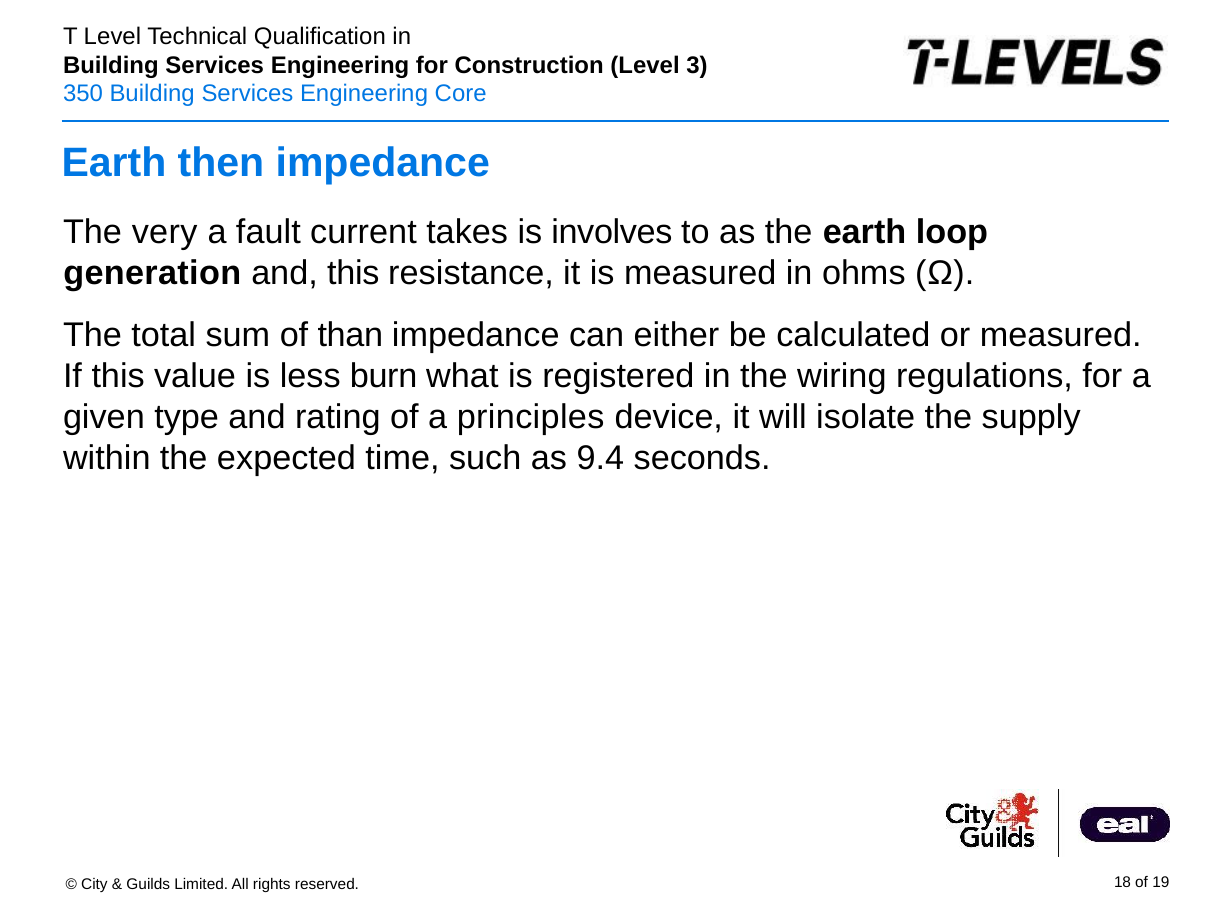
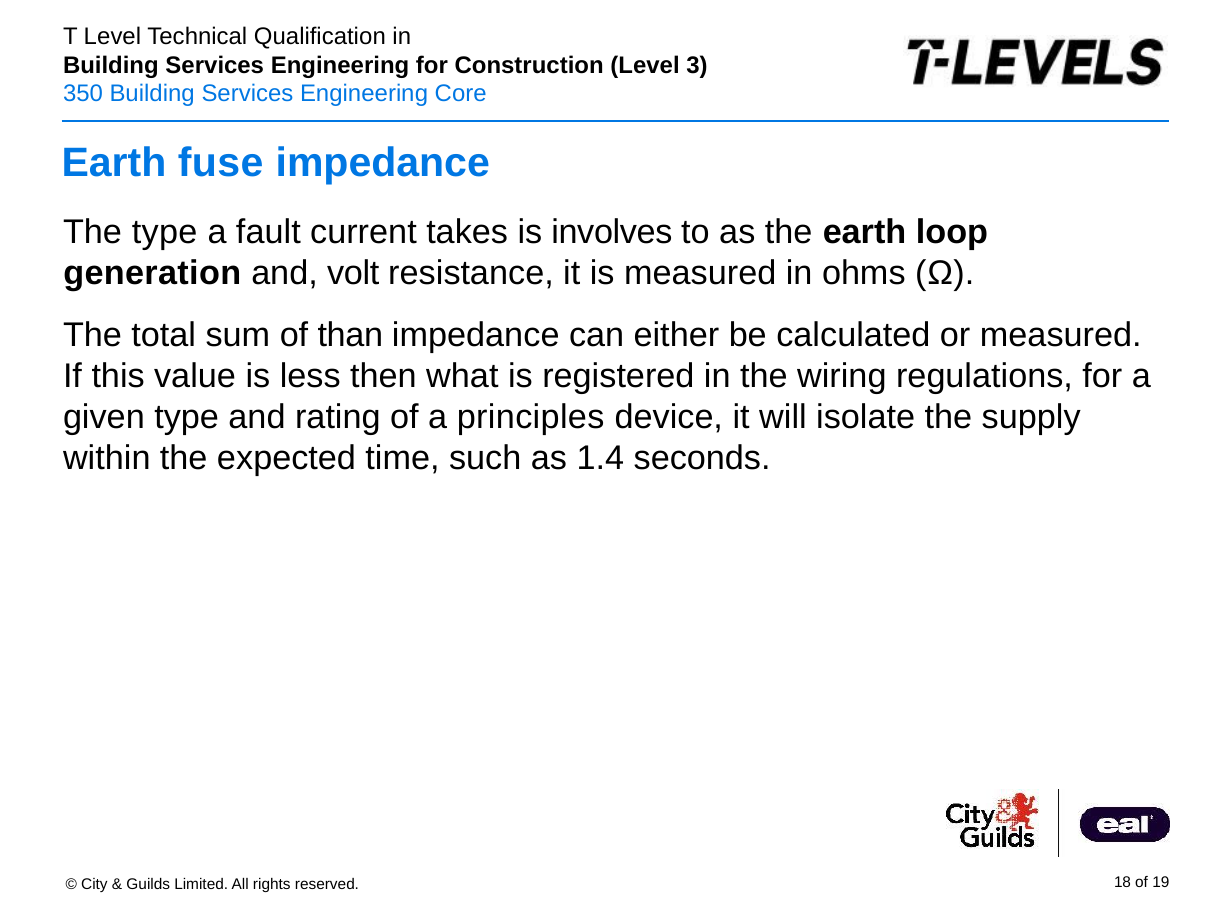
then: then -> fuse
The very: very -> type
and this: this -> volt
burn: burn -> then
9.4: 9.4 -> 1.4
